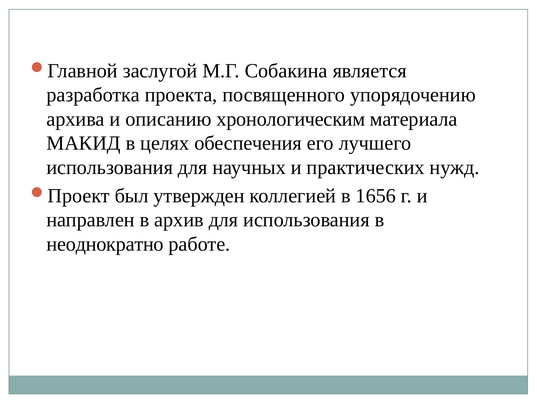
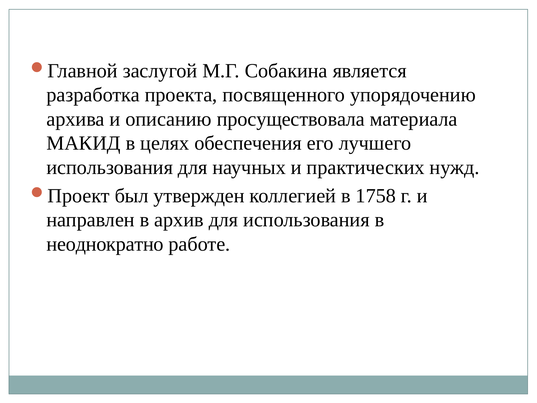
хронологическим: хронологическим -> просуществовала
1656: 1656 -> 1758
